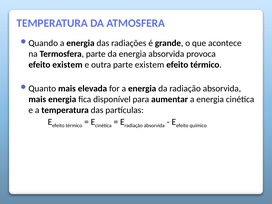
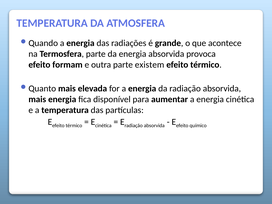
efeito existem: existem -> formam
